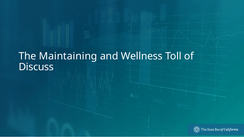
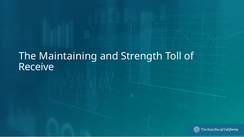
Wellness: Wellness -> Strength
Discuss: Discuss -> Receive
